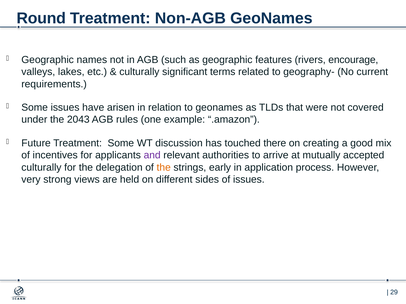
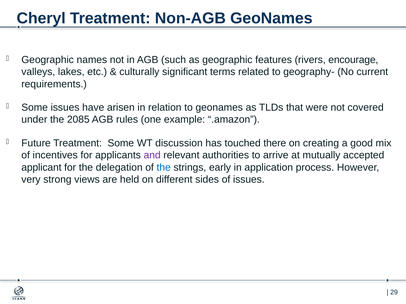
Round: Round -> Cheryl
2043: 2043 -> 2085
culturally at (41, 168): culturally -> applicant
the at (164, 168) colour: orange -> blue
